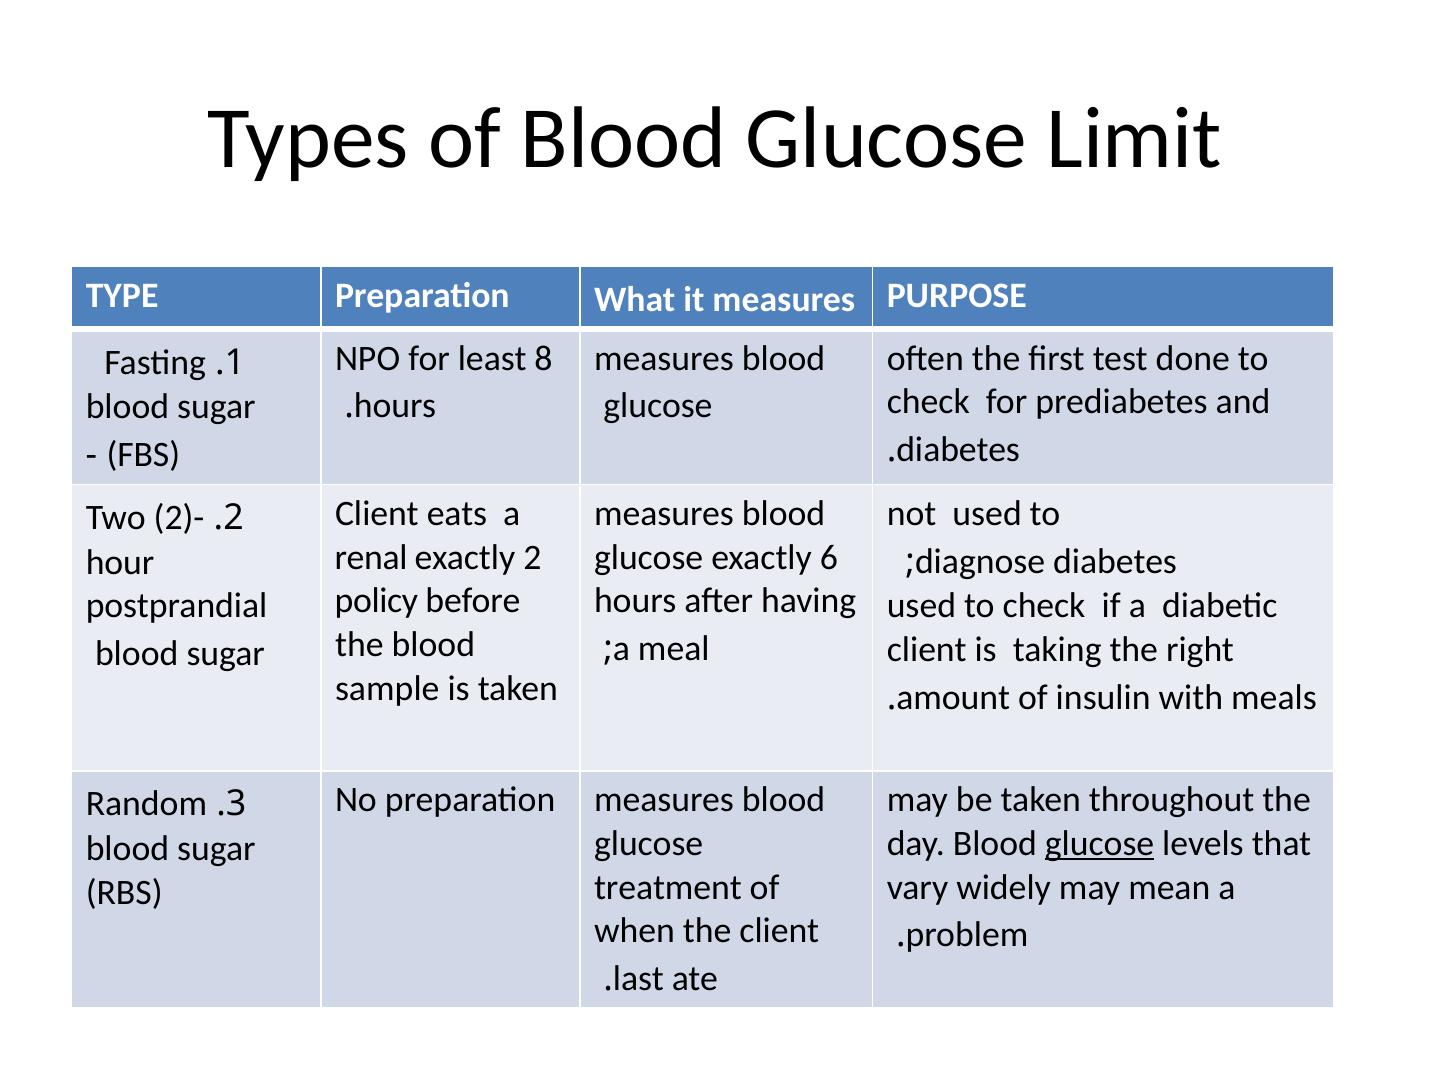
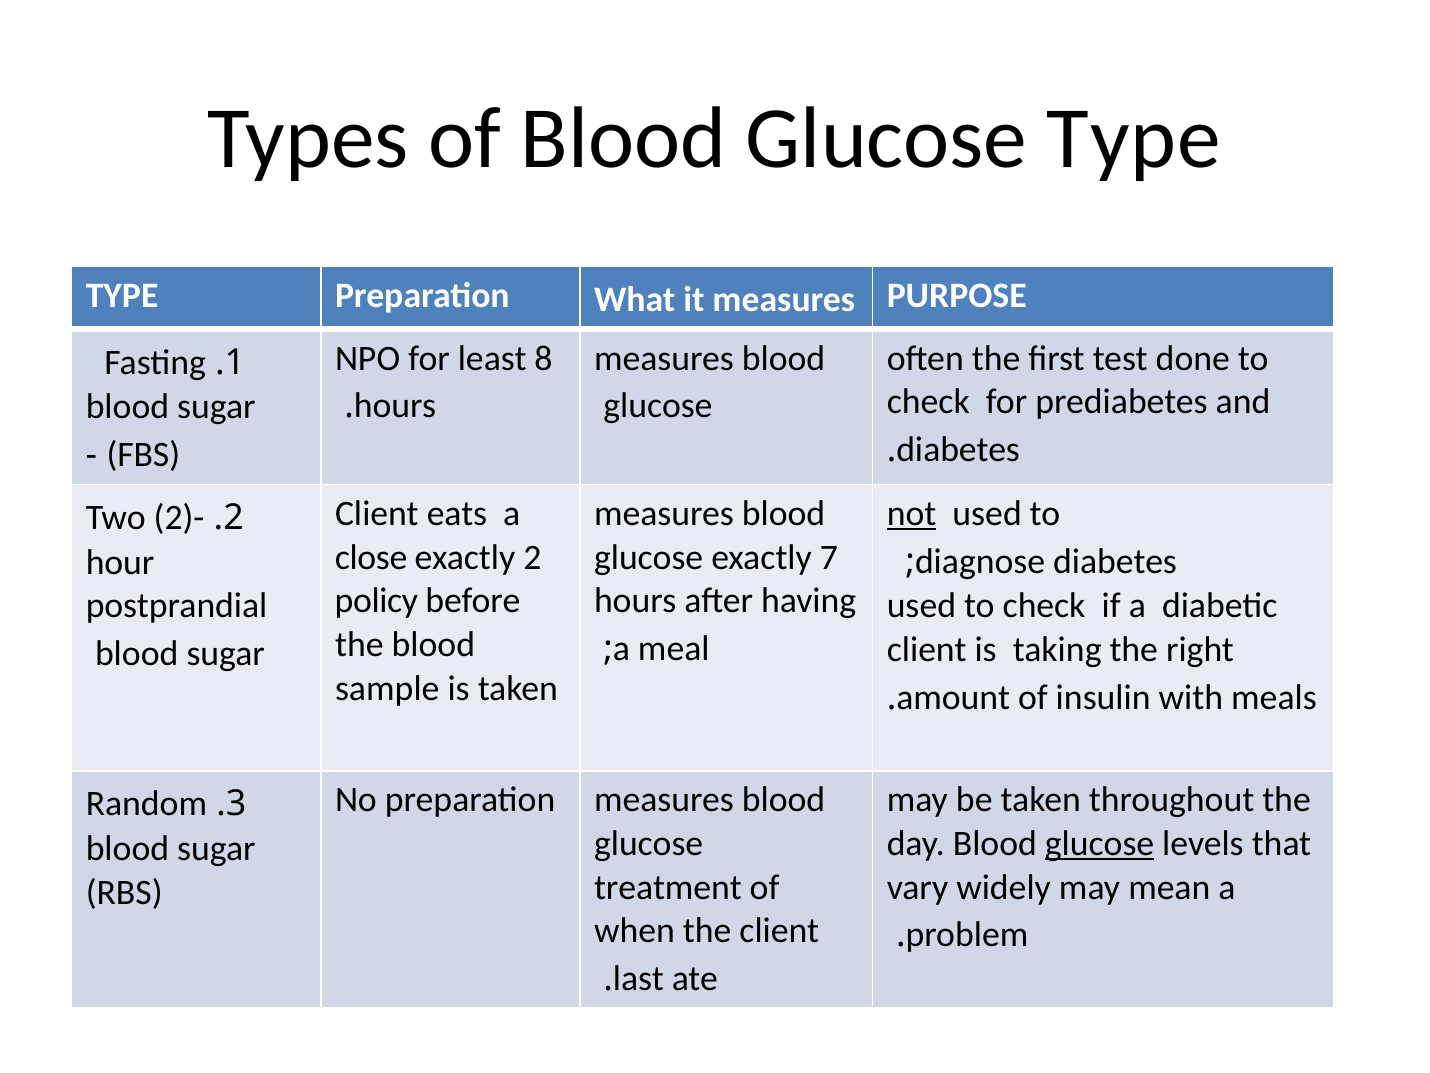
Glucose Limit: Limit -> Type
not underline: none -> present
renal: renal -> close
6: 6 -> 7
